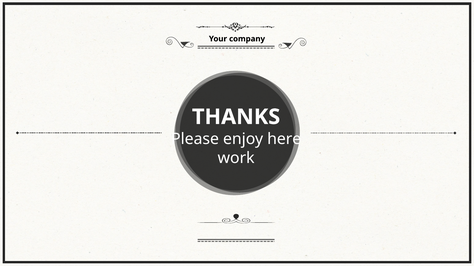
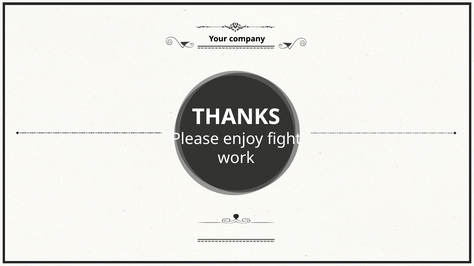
here: here -> fight
